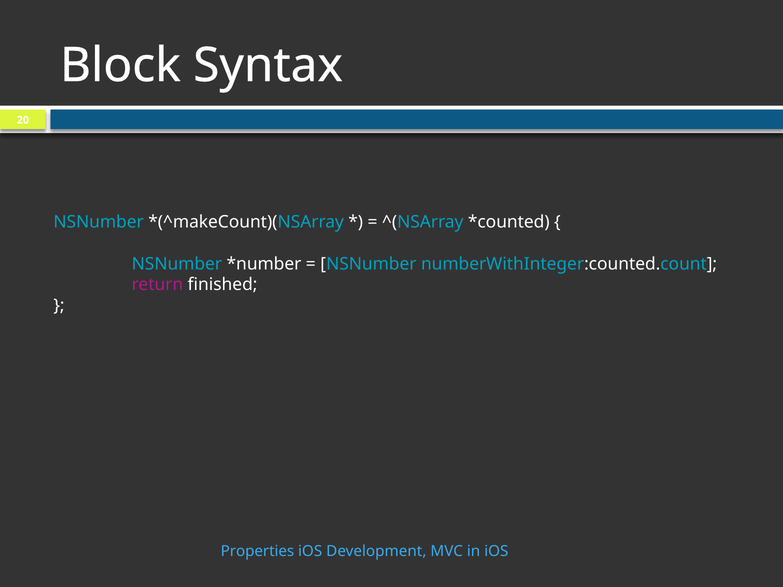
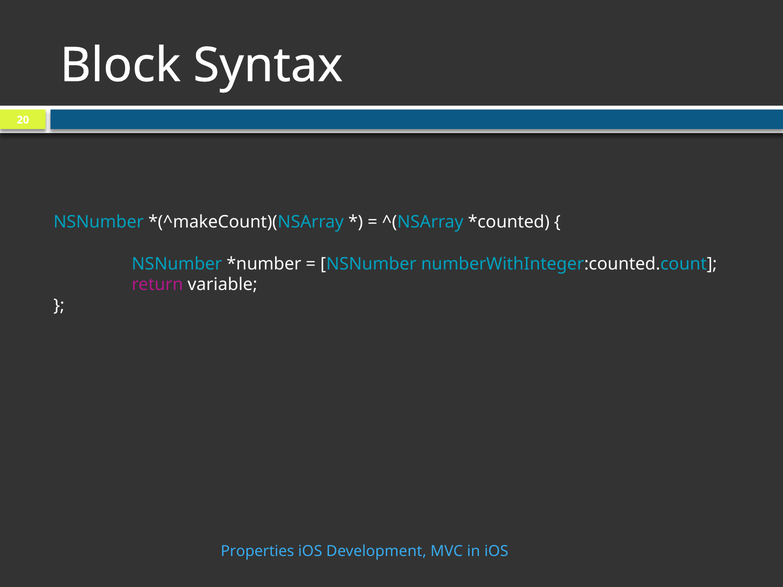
finished: finished -> variable
